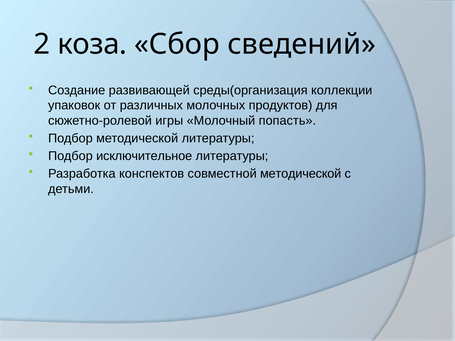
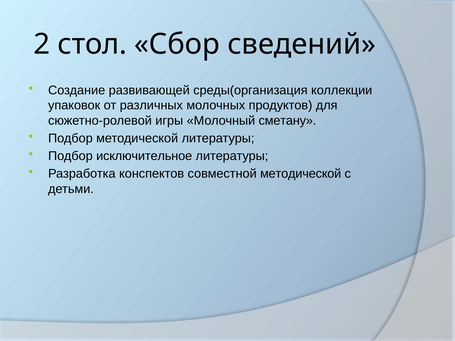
коза: коза -> стол
попасть: попасть -> сметану
